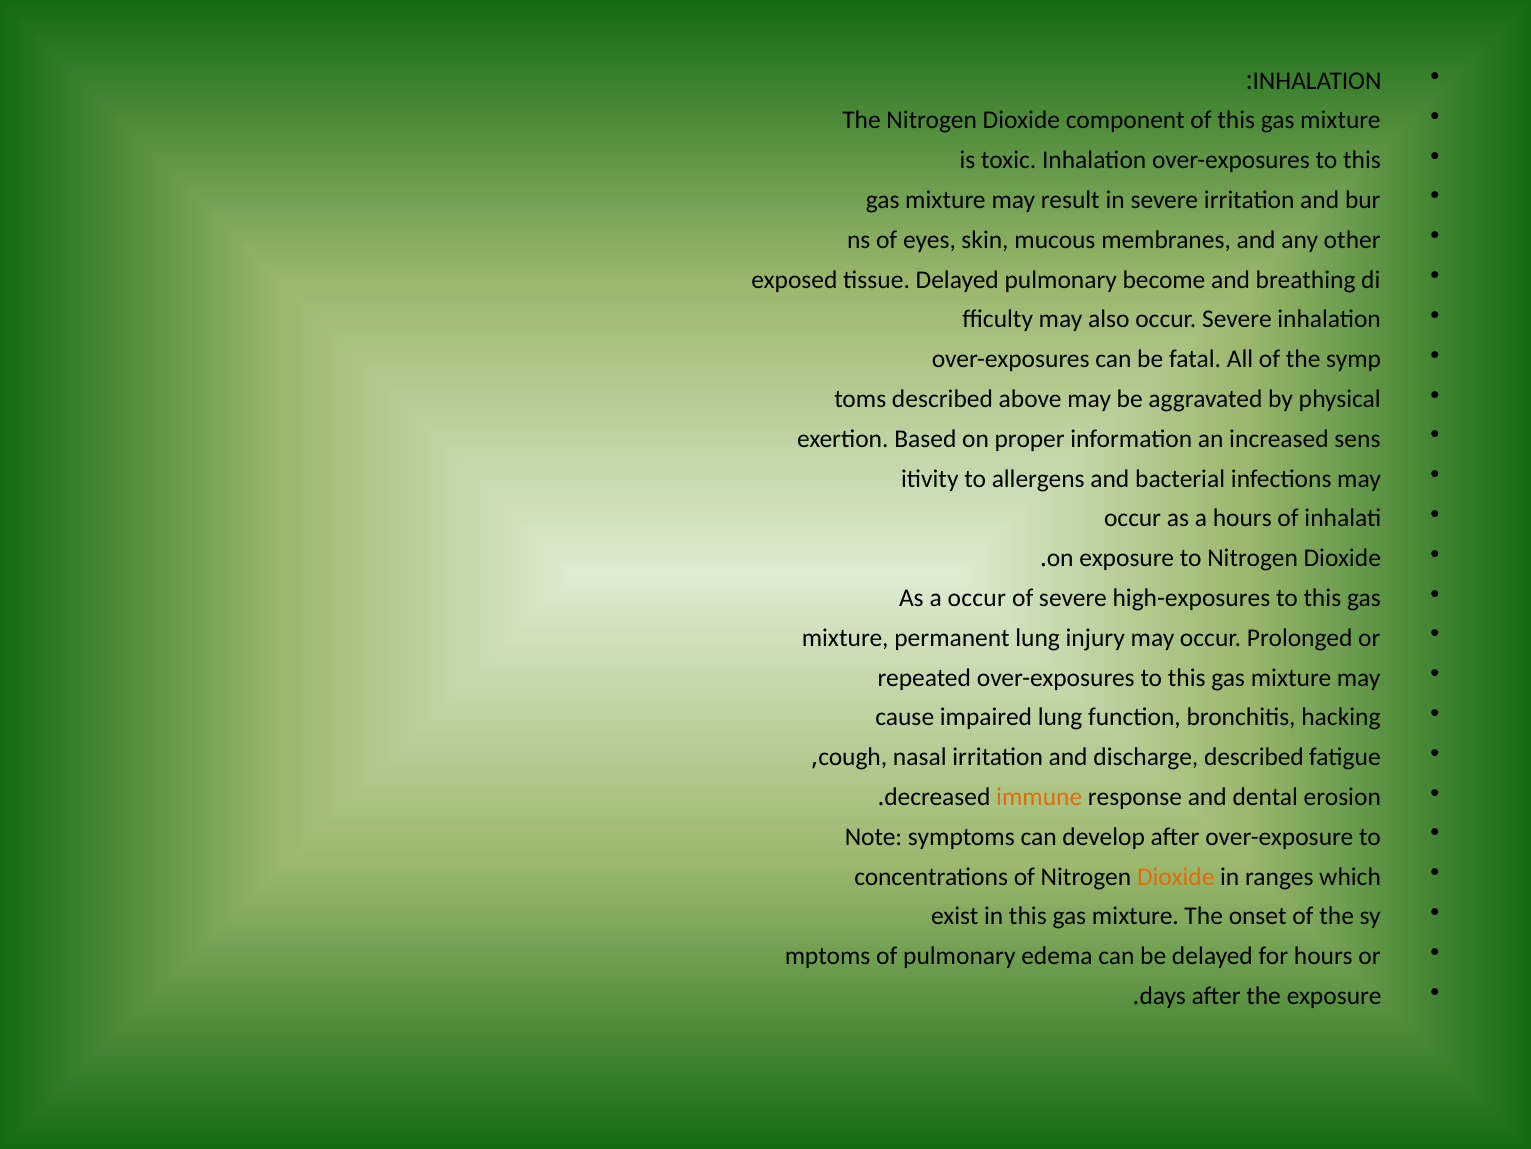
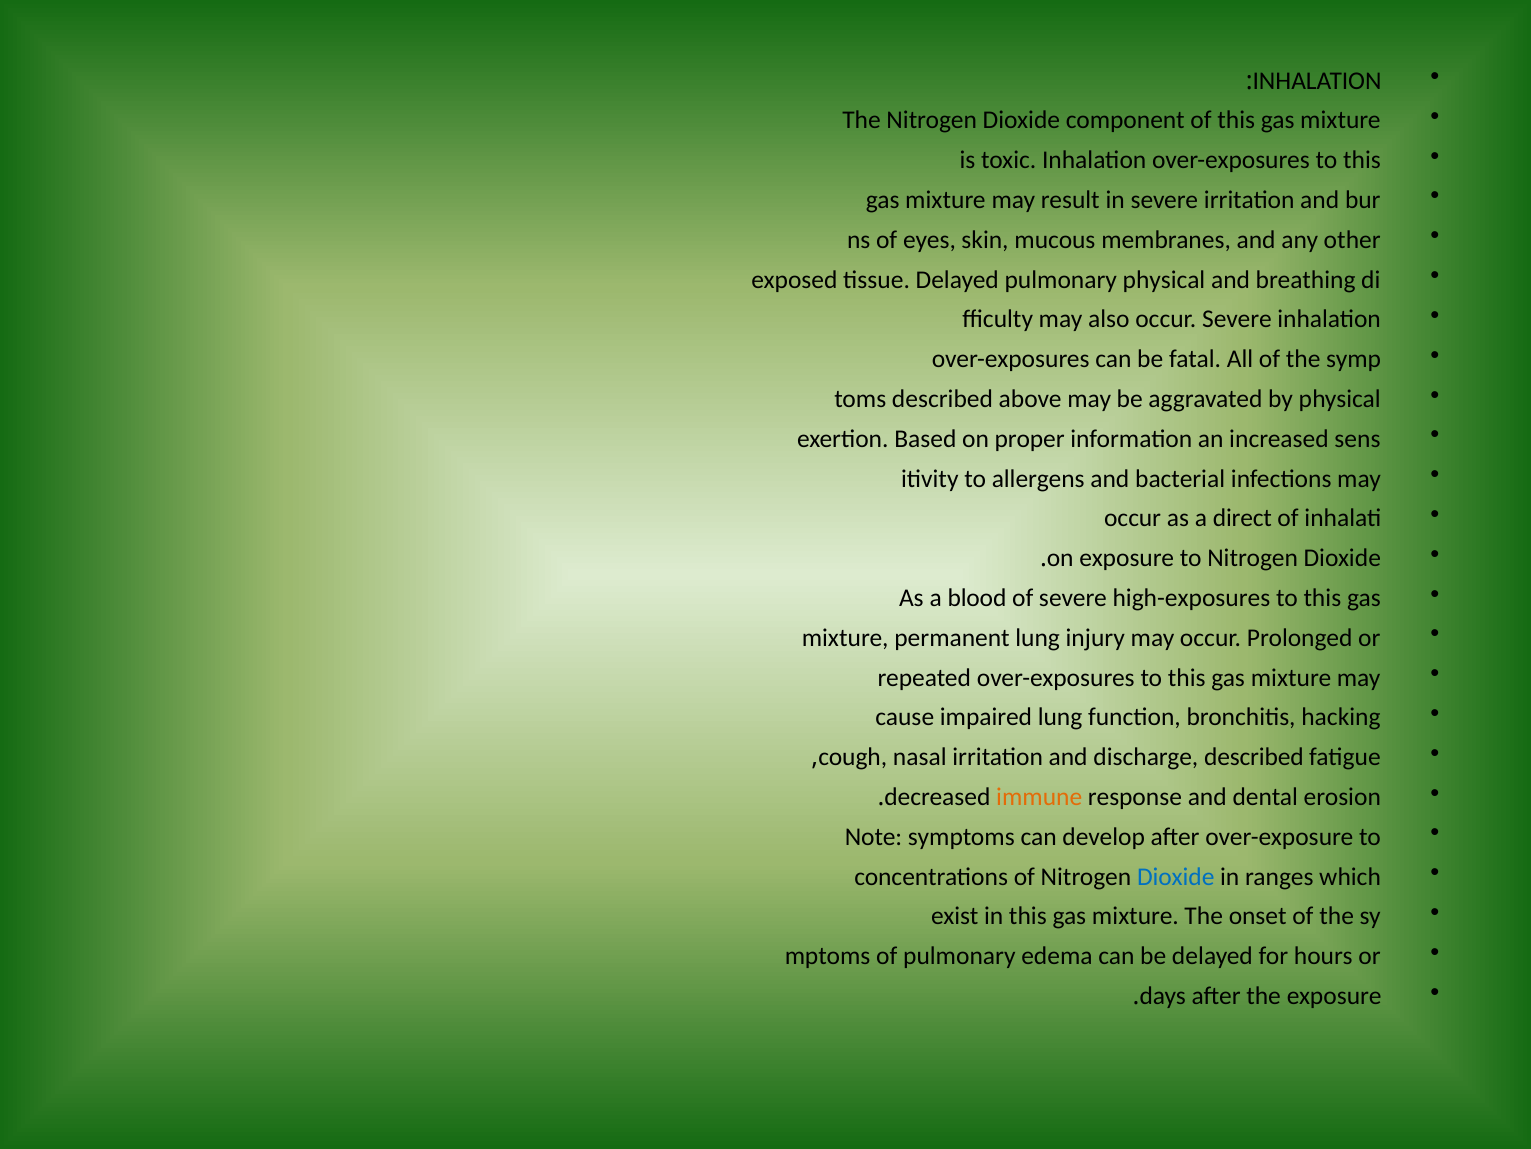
pulmonary become: become -> physical
a hours: hours -> direct
a occur: occur -> blood
Dioxide at (1176, 876) colour: orange -> blue
